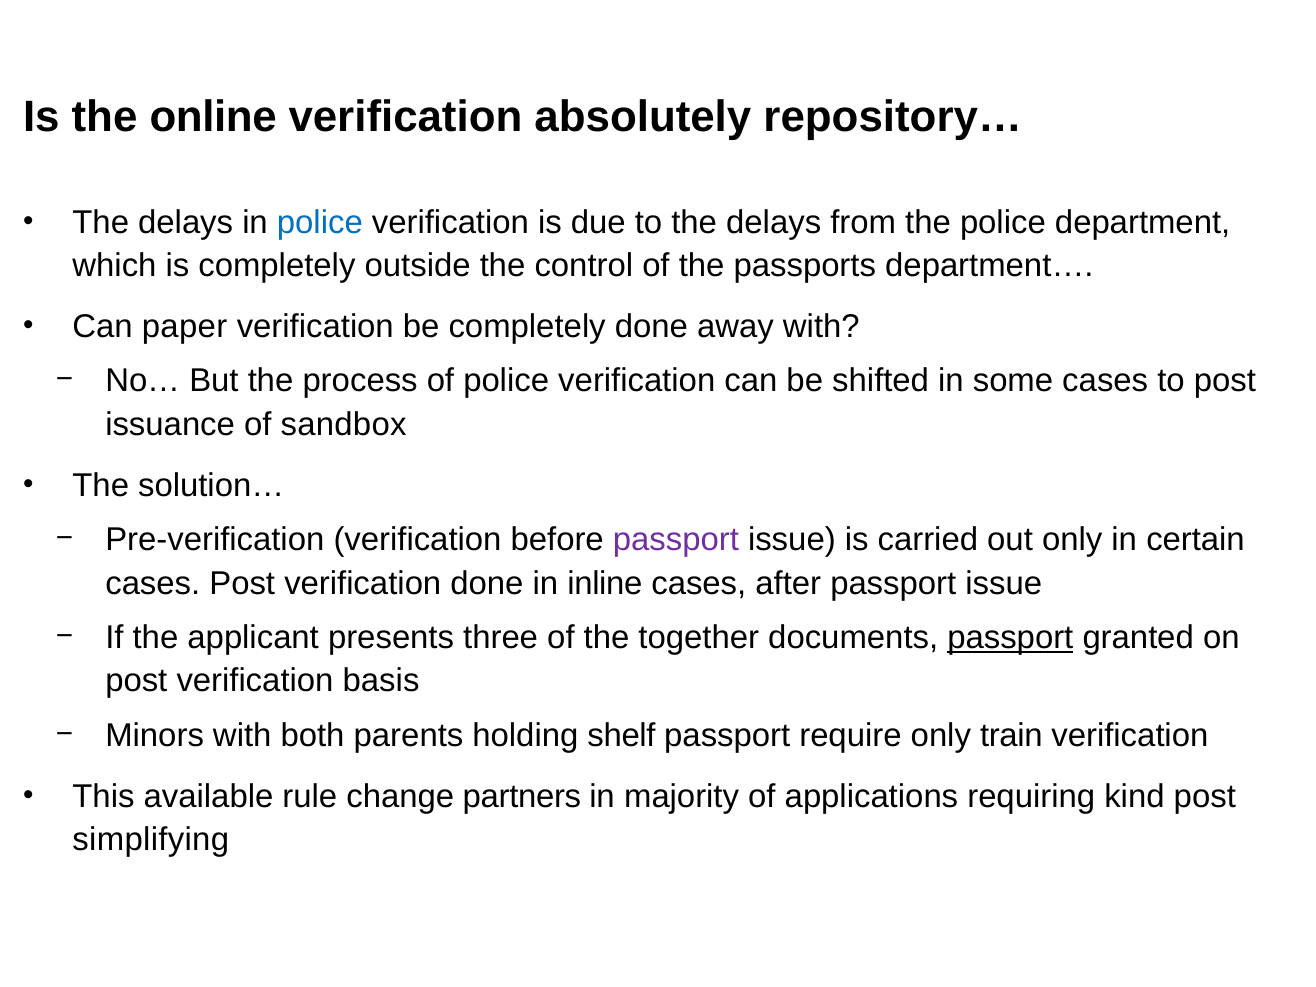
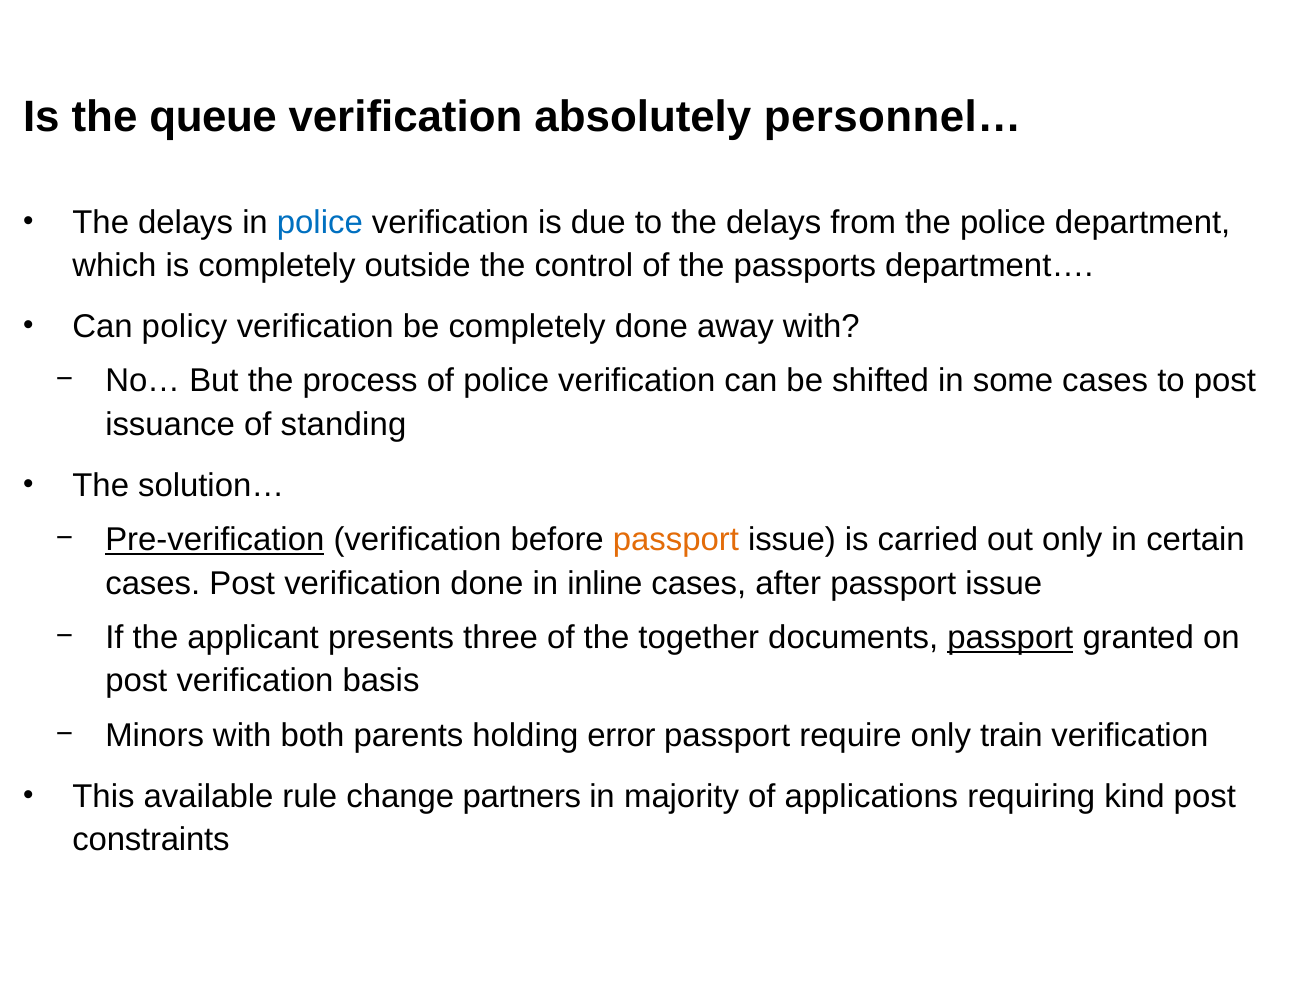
online: online -> queue
repository…: repository… -> personnel…
paper: paper -> policy
sandbox: sandbox -> standing
Pre-verification underline: none -> present
passport at (676, 540) colour: purple -> orange
shelf: shelf -> error
simplifying: simplifying -> constraints
